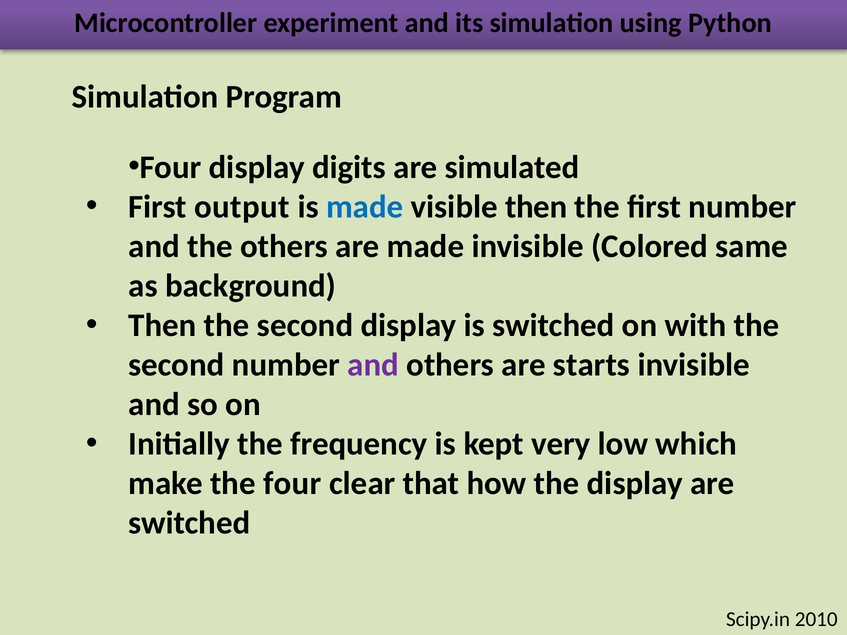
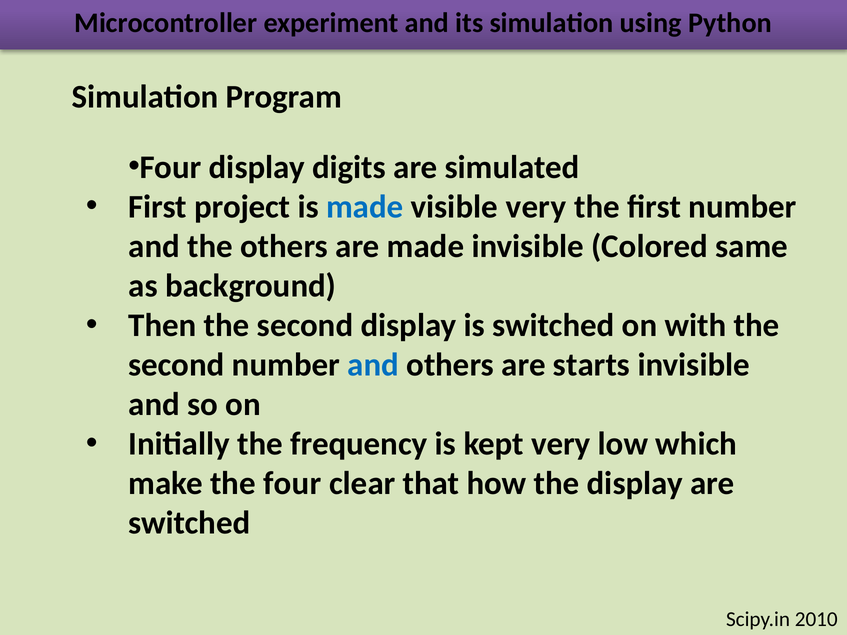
output: output -> project
visible then: then -> very
and at (373, 365) colour: purple -> blue
